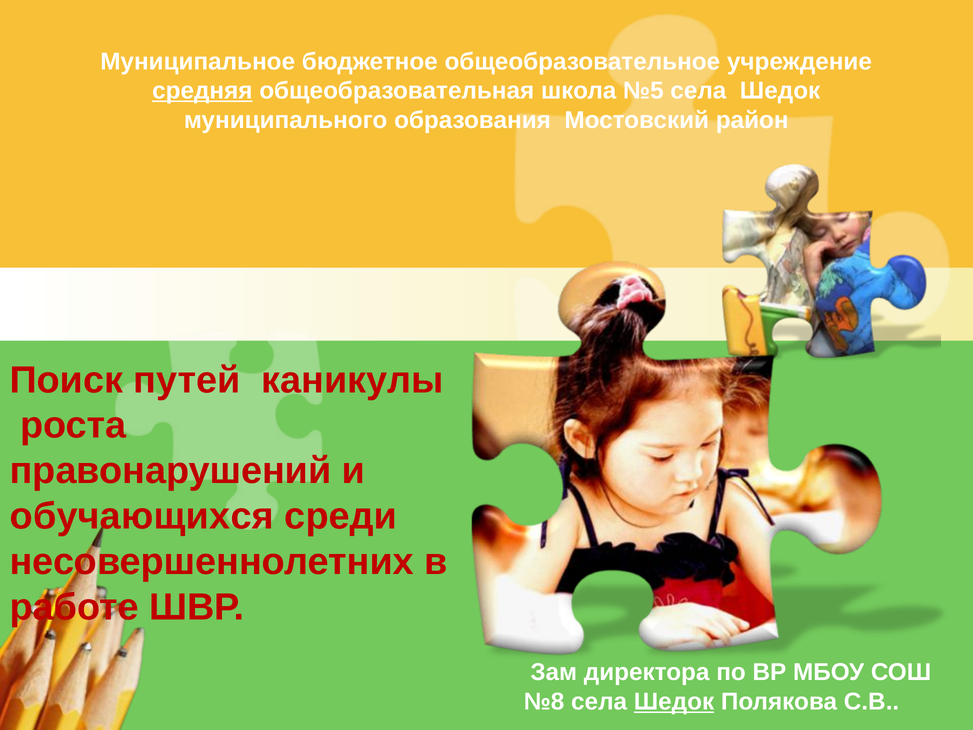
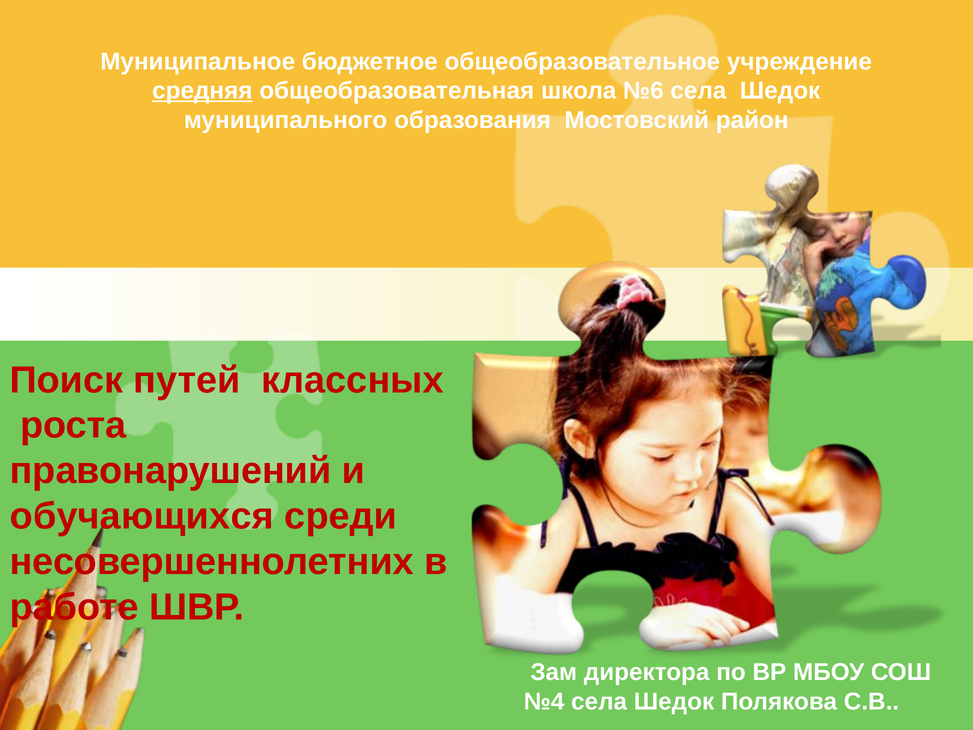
№5: №5 -> №6
каникулы: каникулы -> классных
№8: №8 -> №4
Шедок at (674, 701) underline: present -> none
